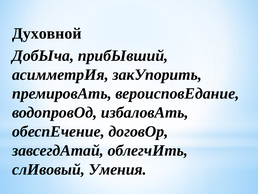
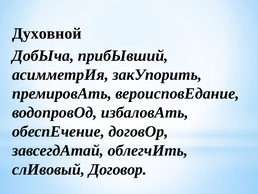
слИвовый Умения: Умения -> Договор
